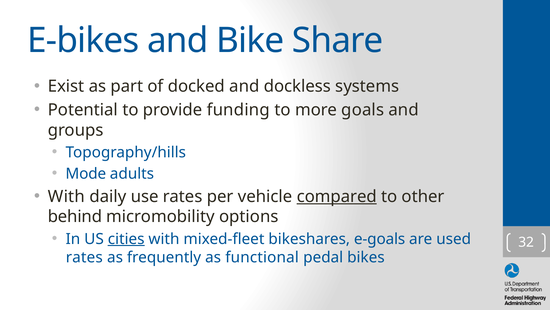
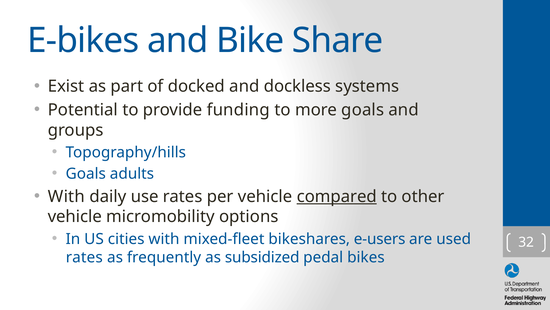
Mode at (86, 173): Mode -> Goals
behind at (75, 216): behind -> vehicle
cities underline: present -> none
e-goals: e-goals -> e-users
functional: functional -> subsidized
